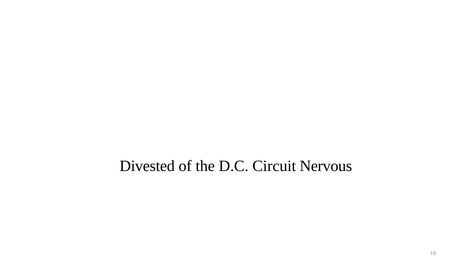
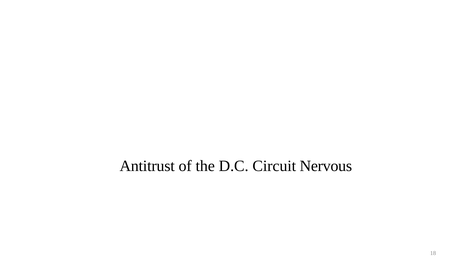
Divested: Divested -> Antitrust
